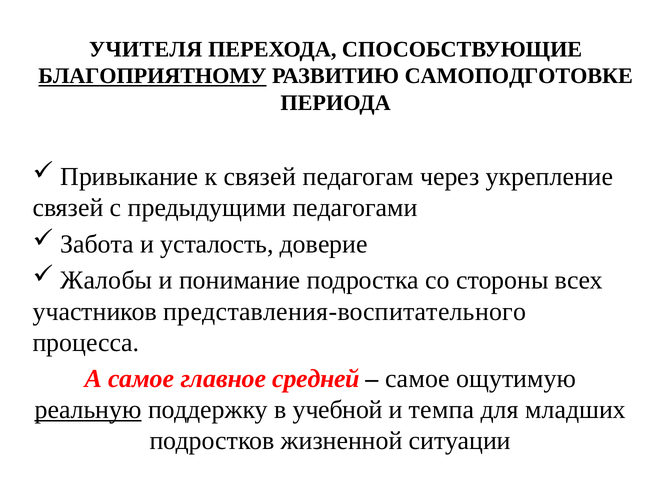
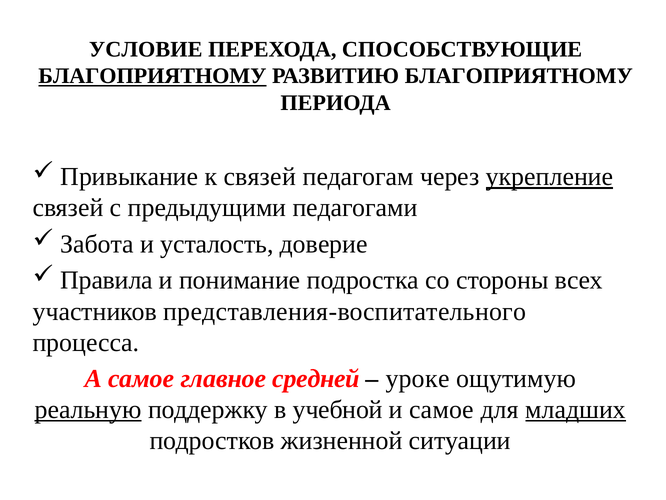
УЧИТЕЛЯ: УЧИТЕЛЯ -> УСЛОВИЕ
РАЗВИТИЮ САМОПОДГОТОВКЕ: САМОПОДГОТОВКЕ -> БЛАГОПРИЯТНОМУ
укрепление underline: none -> present
Жалобы: Жалобы -> Правила
самое at (418, 378): самое -> уроке
и темпа: темпа -> самое
младших underline: none -> present
